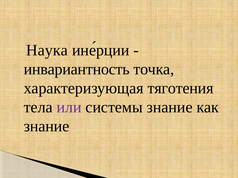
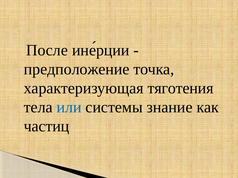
Наука: Наука -> После
инвариантность: инвариантность -> предположение
или colour: purple -> blue
знание at (46, 127): знание -> частиц
